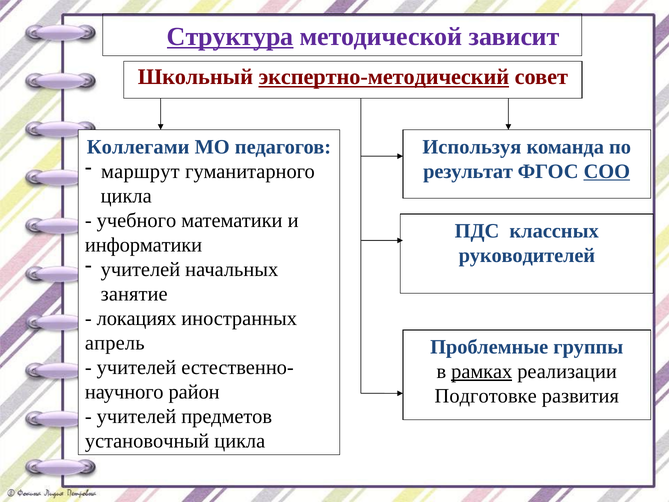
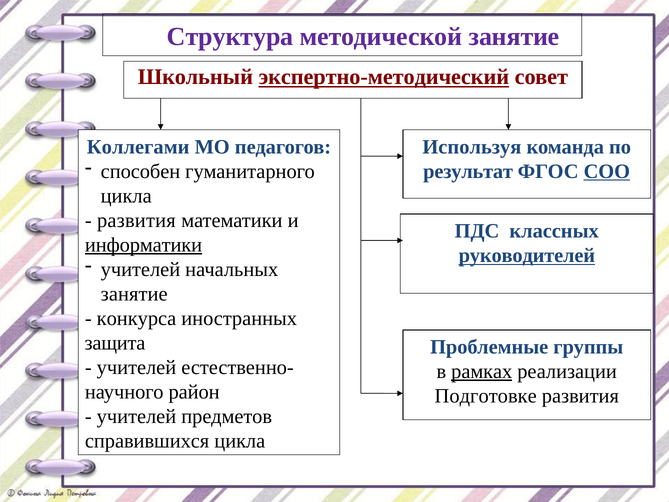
Структура underline: present -> none
методической зависит: зависит -> занятие
маршрут: маршрут -> способен
учебного at (136, 220): учебного -> развития
информатики underline: none -> present
руководителей underline: none -> present
локациях: локациях -> конкурса
апрель: апрель -> защита
установочный: установочный -> справившихся
